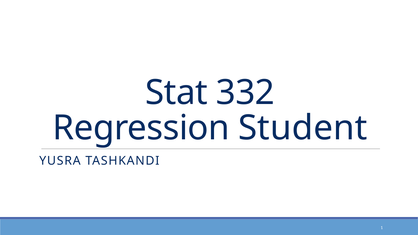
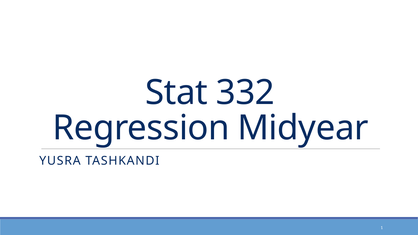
Student: Student -> Midyear
